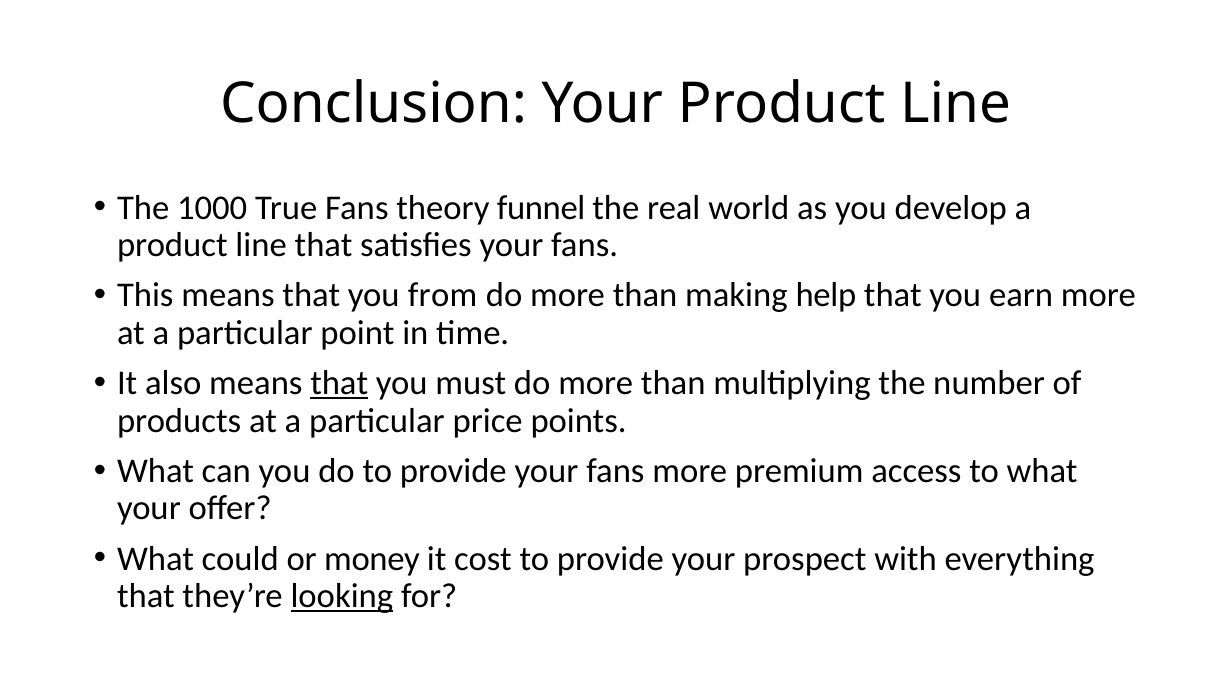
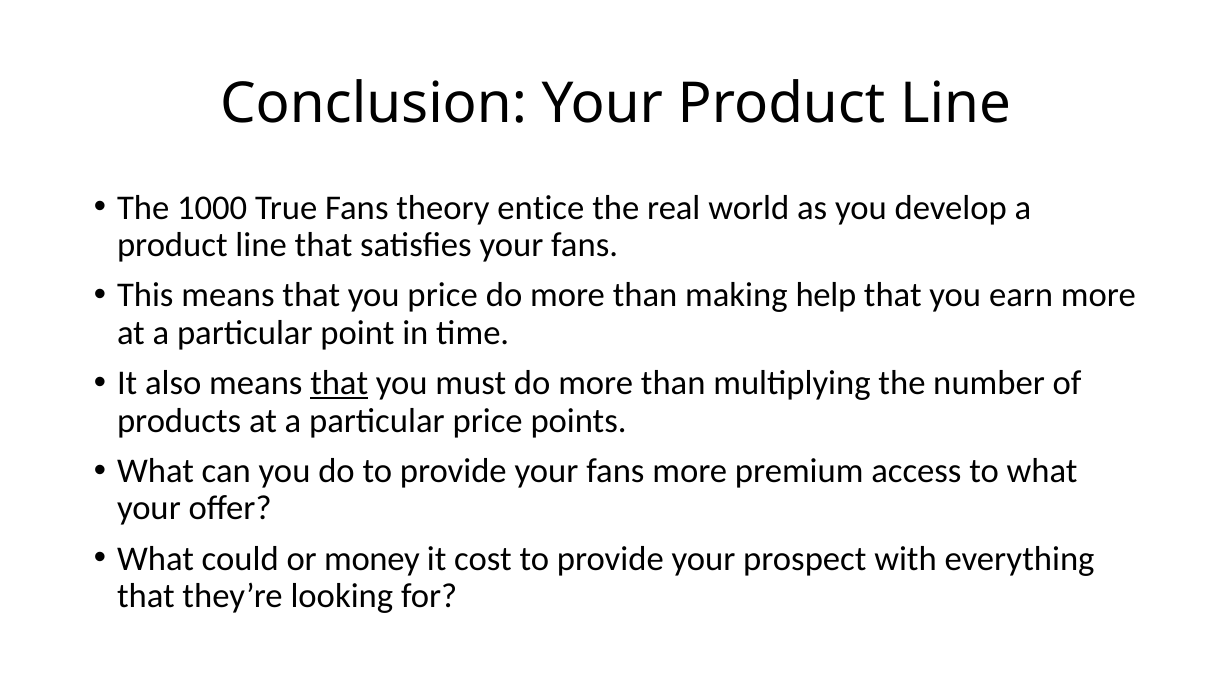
funnel: funnel -> entice
you from: from -> price
looking underline: present -> none
